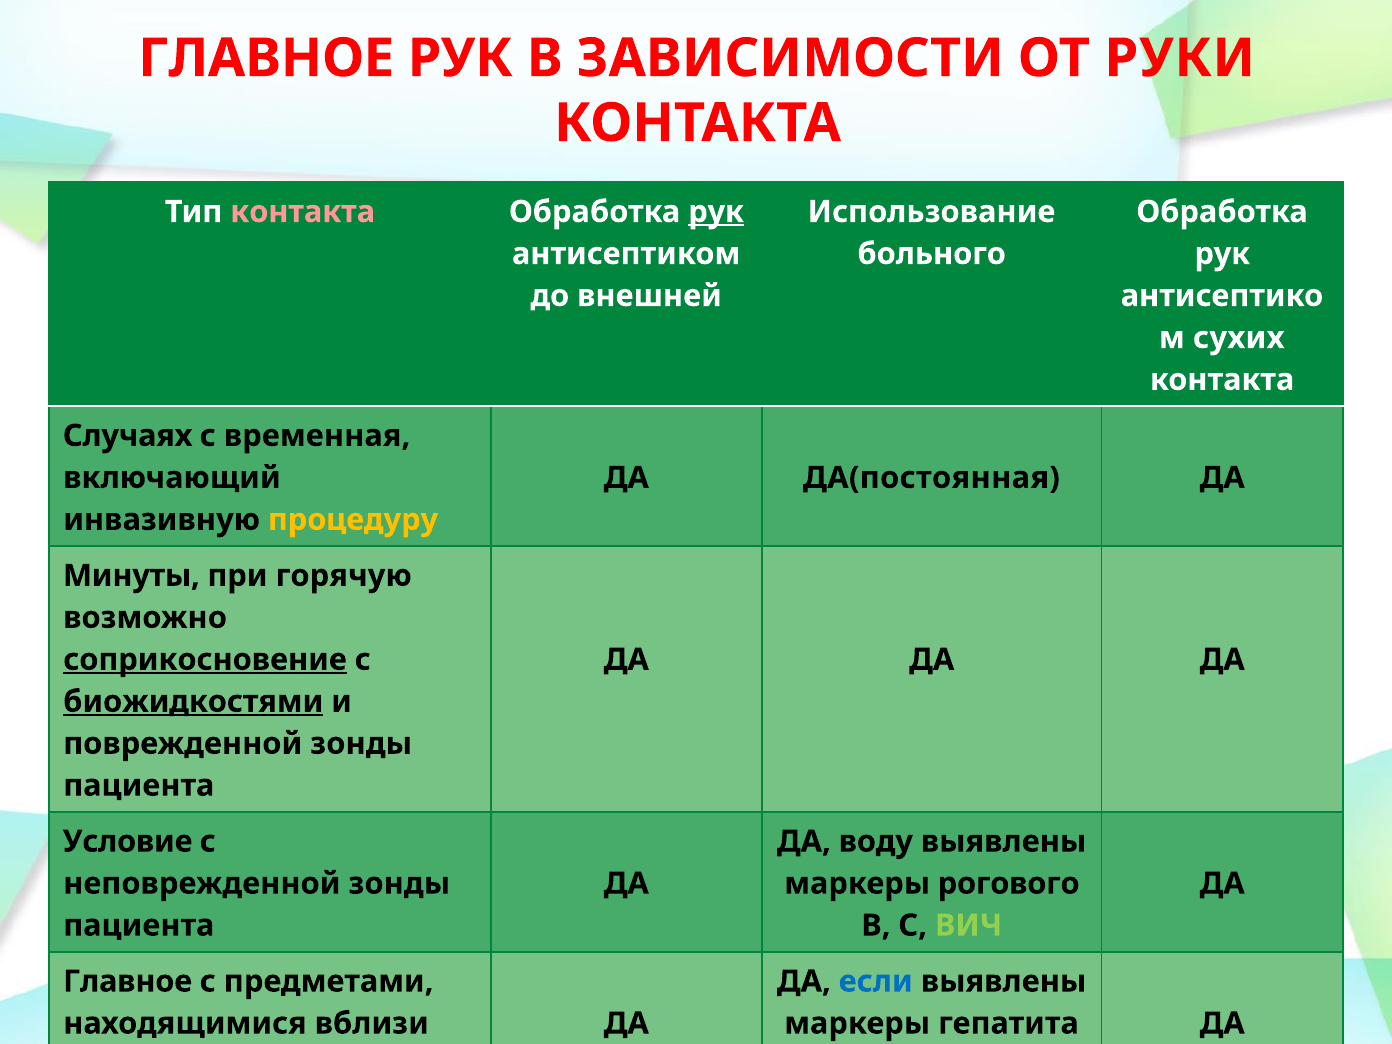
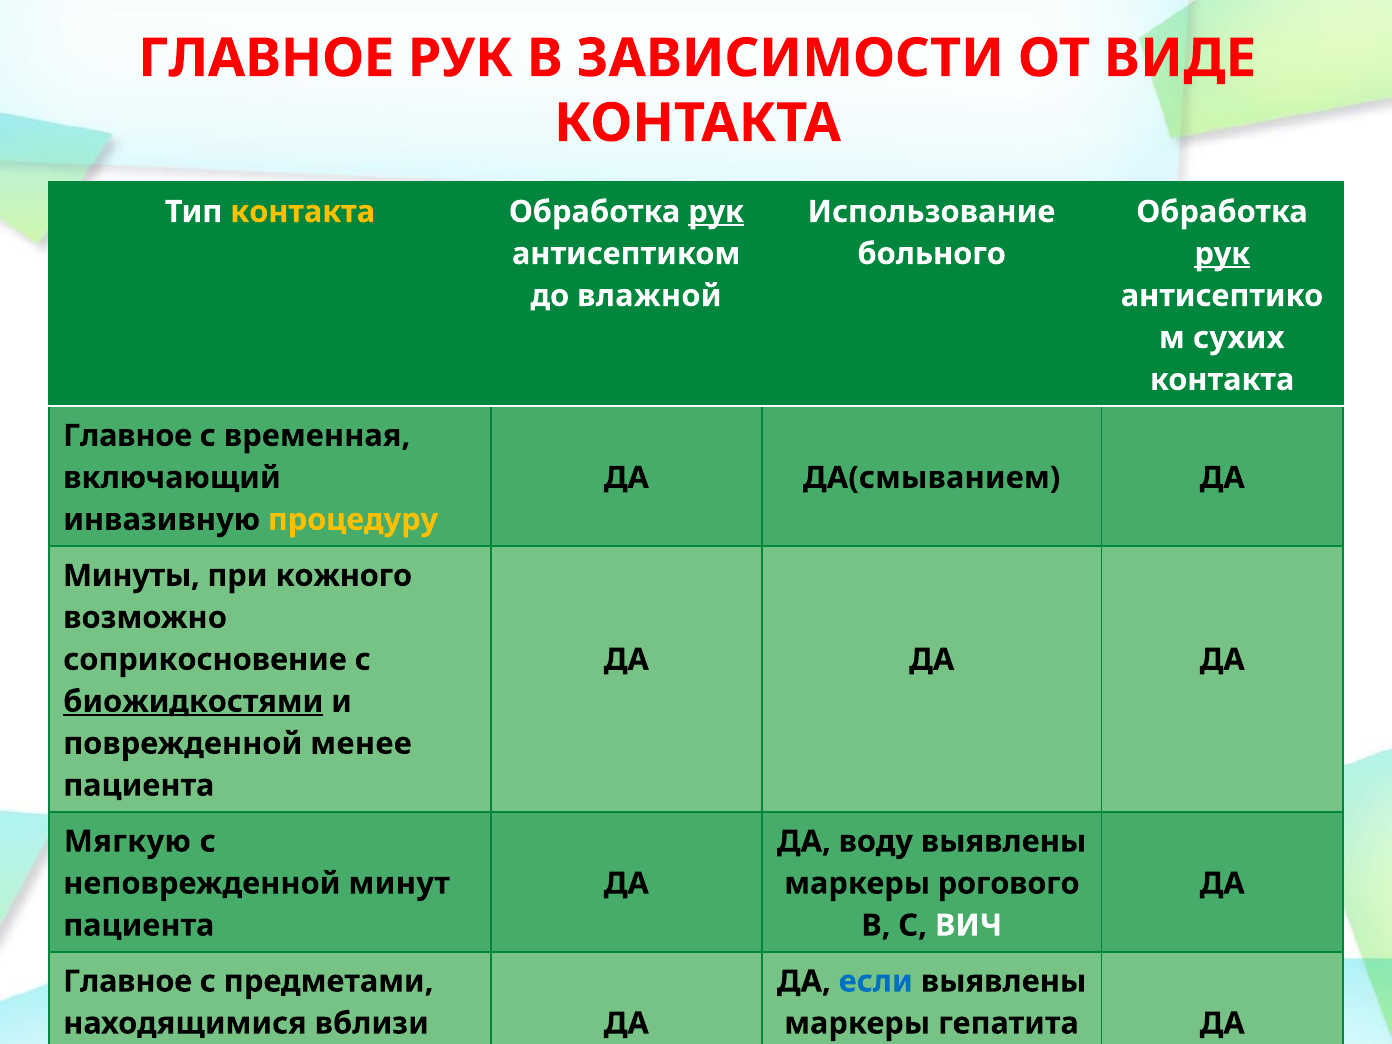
РУКИ: РУКИ -> ВИДЕ
контакта at (303, 212) colour: pink -> yellow
рук at (1222, 254) underline: none -> present
внешней: внешней -> влажной
Случаях at (128, 436): Случаях -> Главное
ДА(постоянная: ДА(постоянная -> ДА(смыванием
горячую: горячую -> кожного
соприкосновение underline: present -> none
поврежденной зонды: зонды -> менее
Условие: Условие -> Мягкую
неповрежденной зонды: зонды -> минут
ВИЧ at (968, 925) colour: light green -> white
